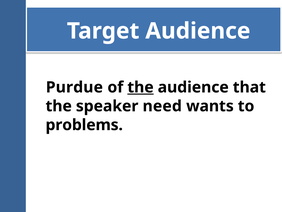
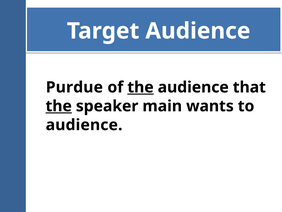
the at (59, 106) underline: none -> present
need: need -> main
problems at (84, 125): problems -> audience
